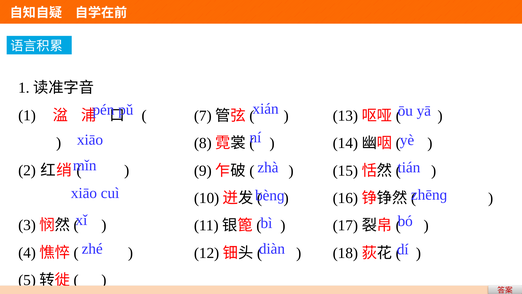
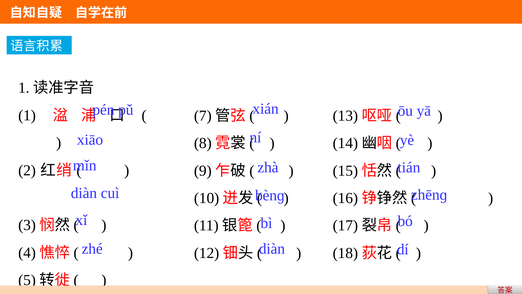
xiāo at (84, 193): xiāo -> diàn
